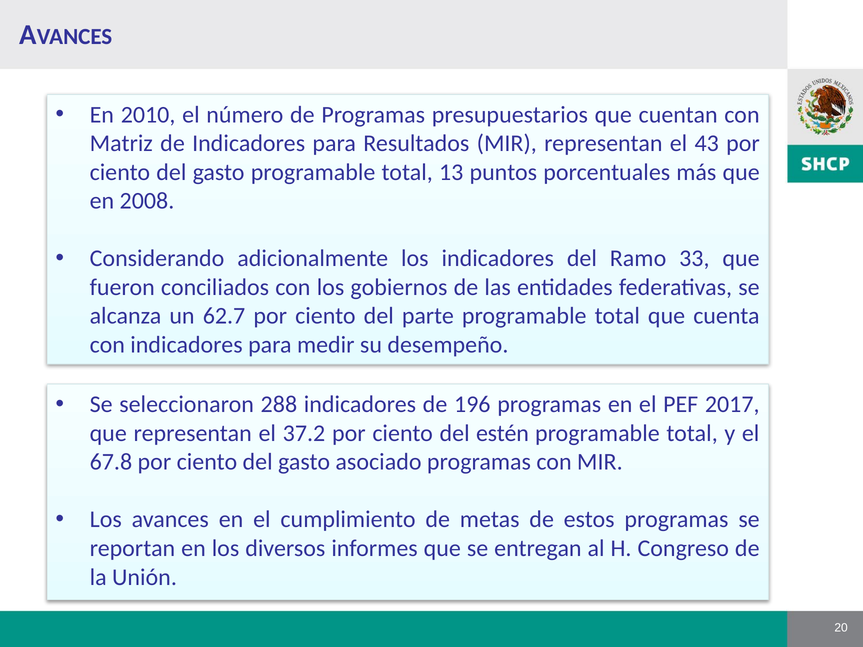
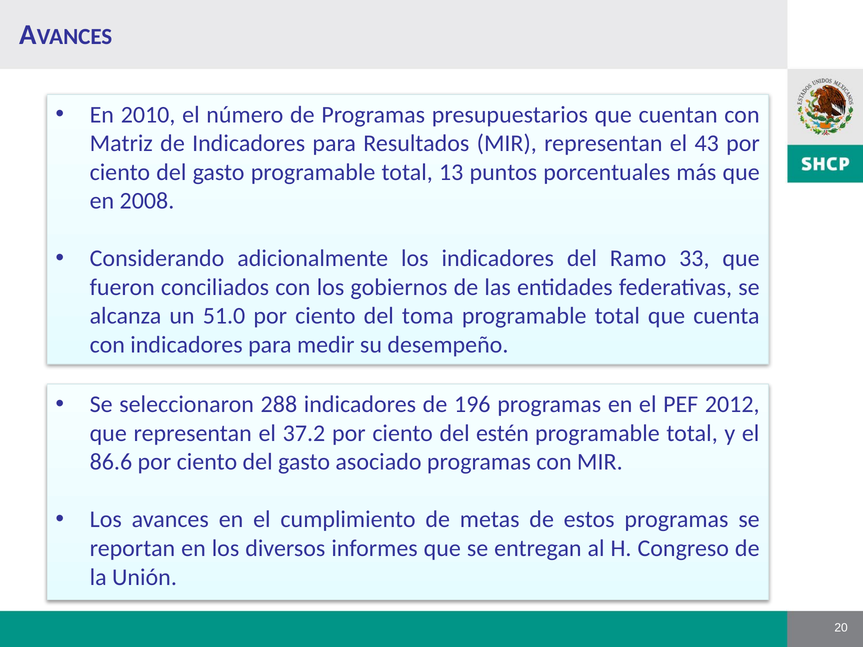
62.7: 62.7 -> 51.0
parte: parte -> toma
2017: 2017 -> 2012
67.8: 67.8 -> 86.6
